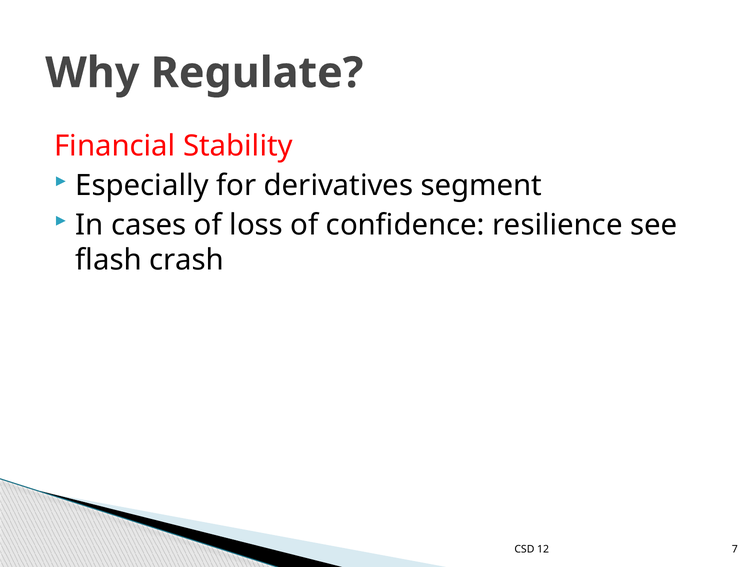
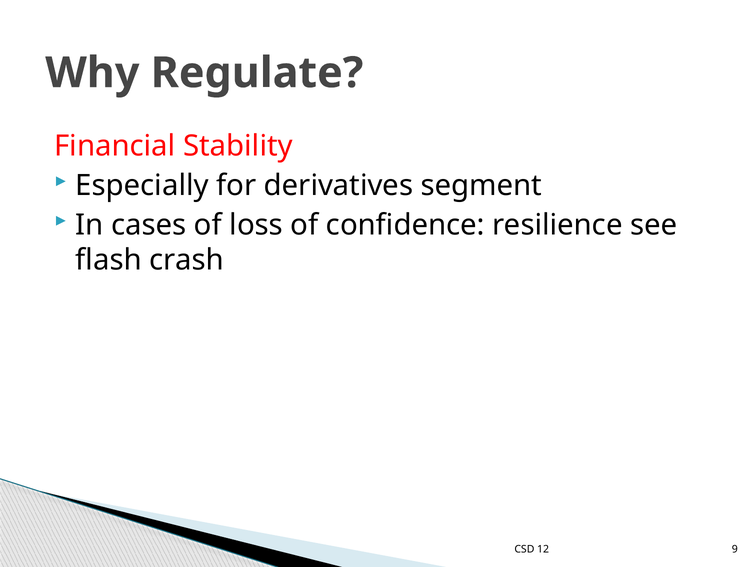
7: 7 -> 9
